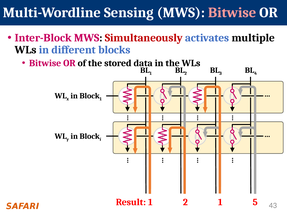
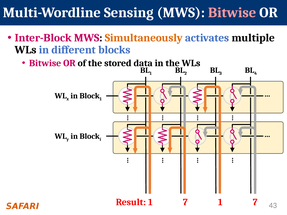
Simultaneously colour: red -> orange
2 at (185, 202): 2 -> 7
5 at (255, 202): 5 -> 7
